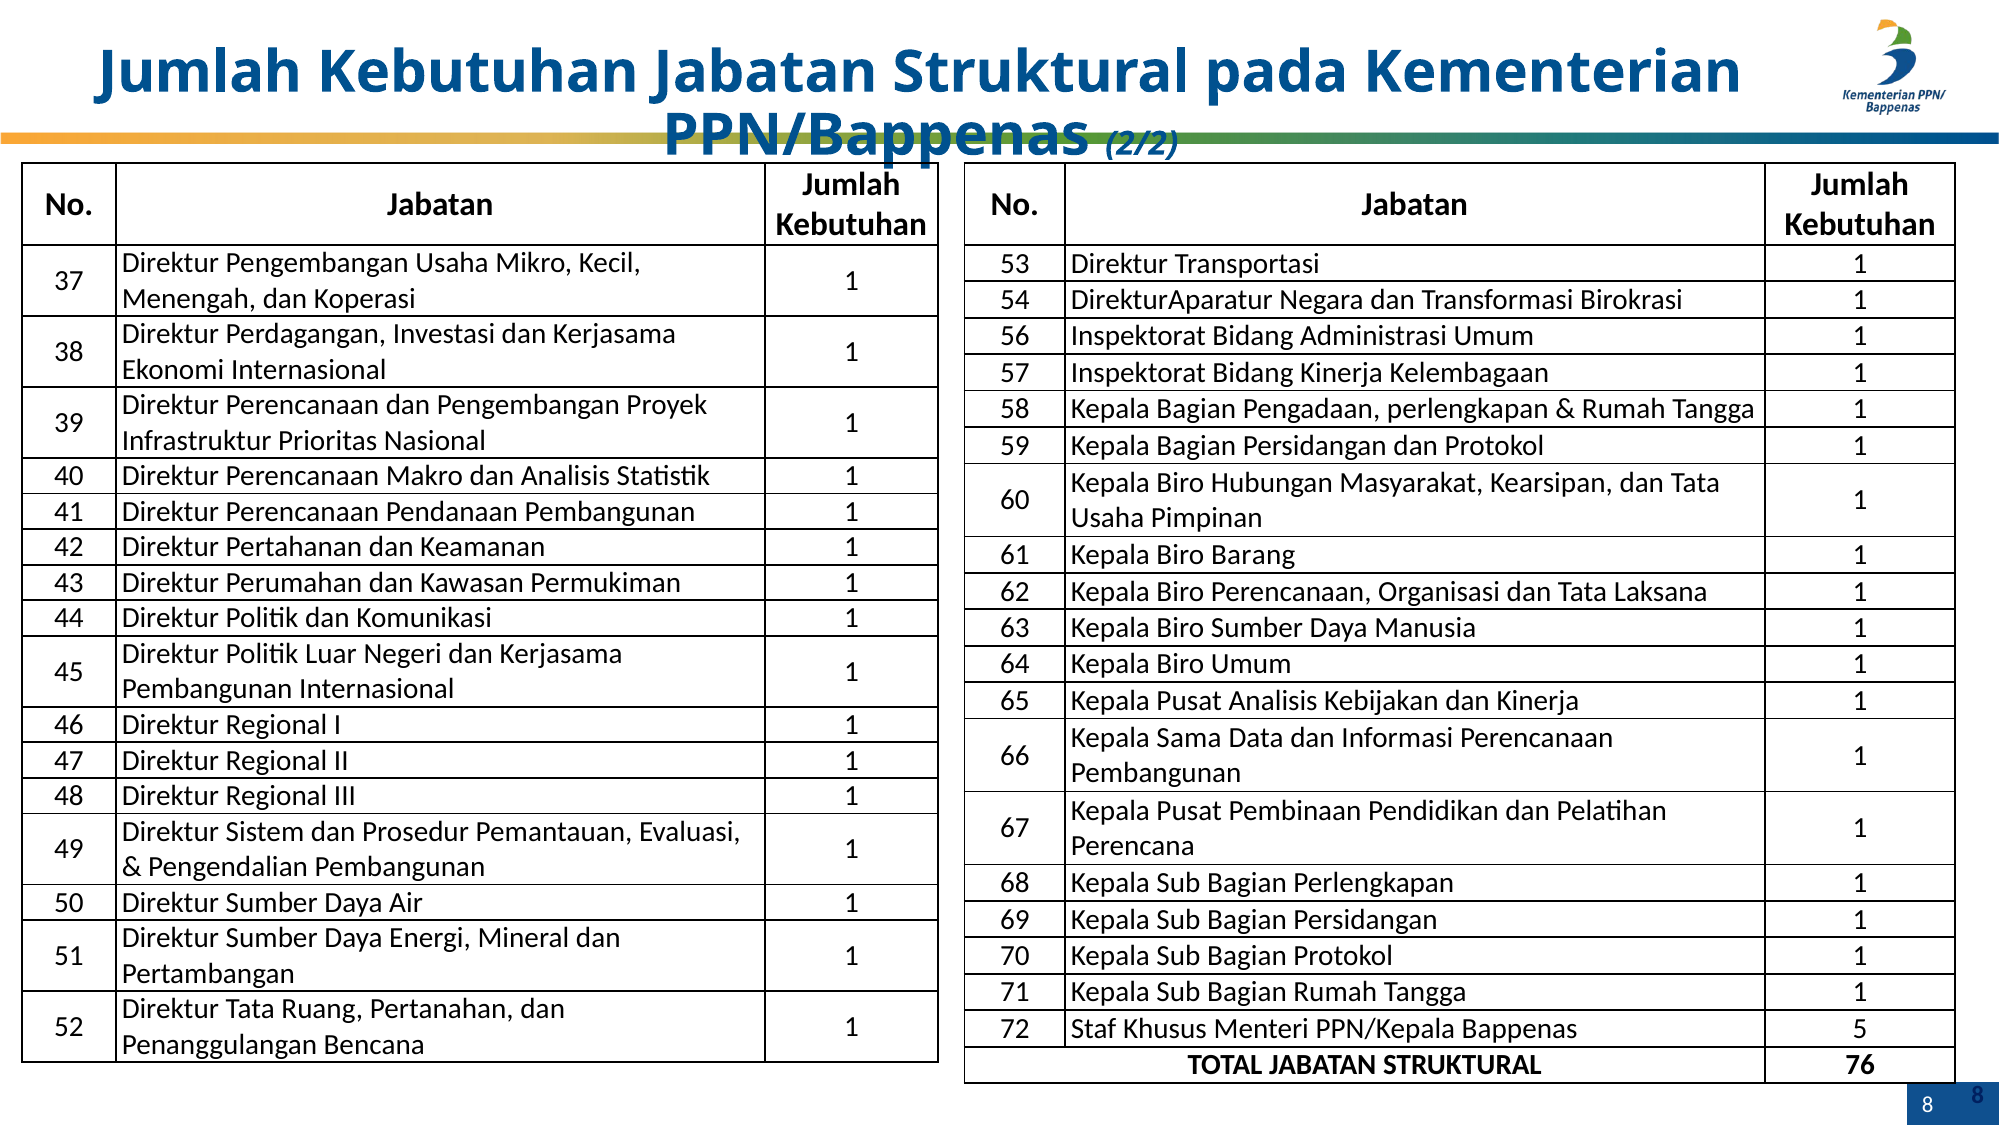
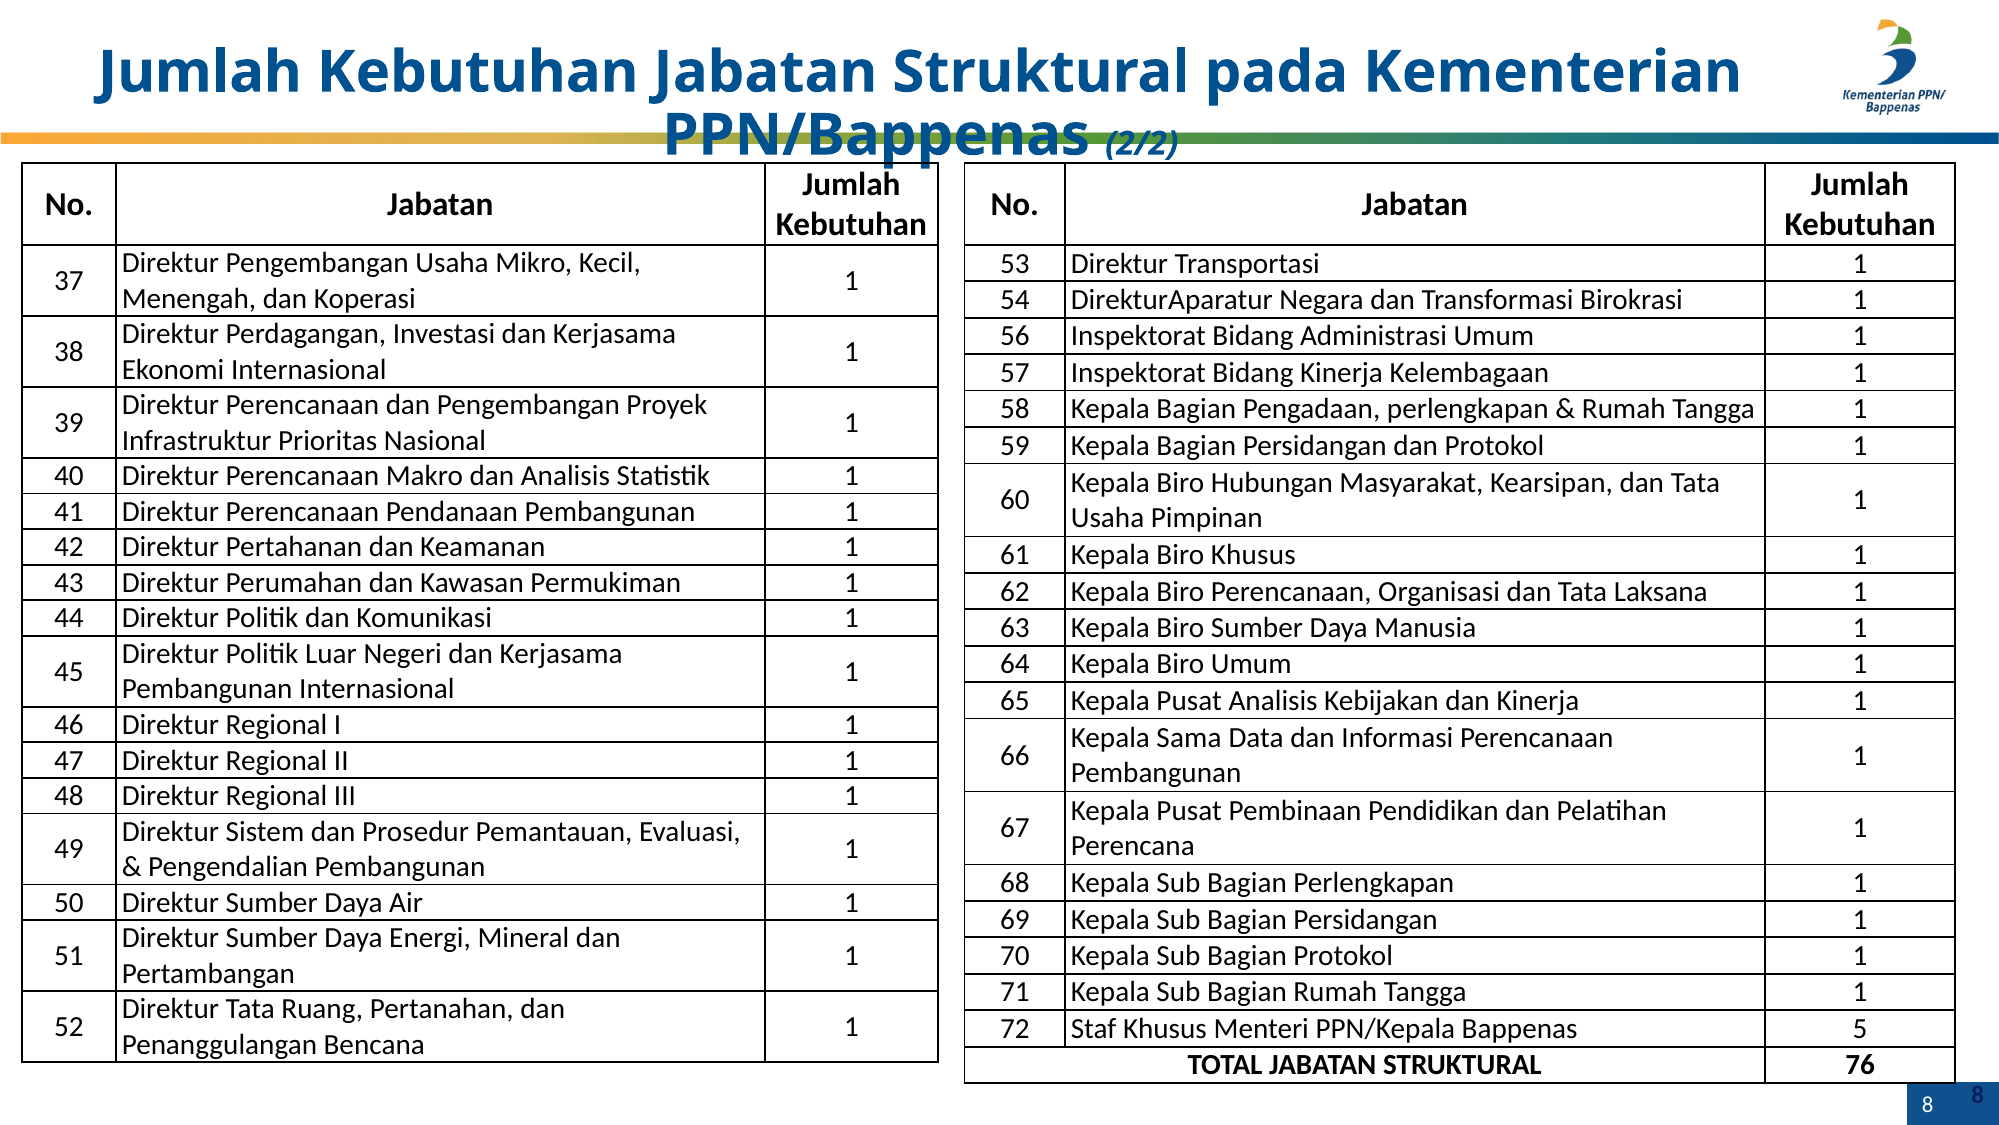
Biro Barang: Barang -> Khusus
